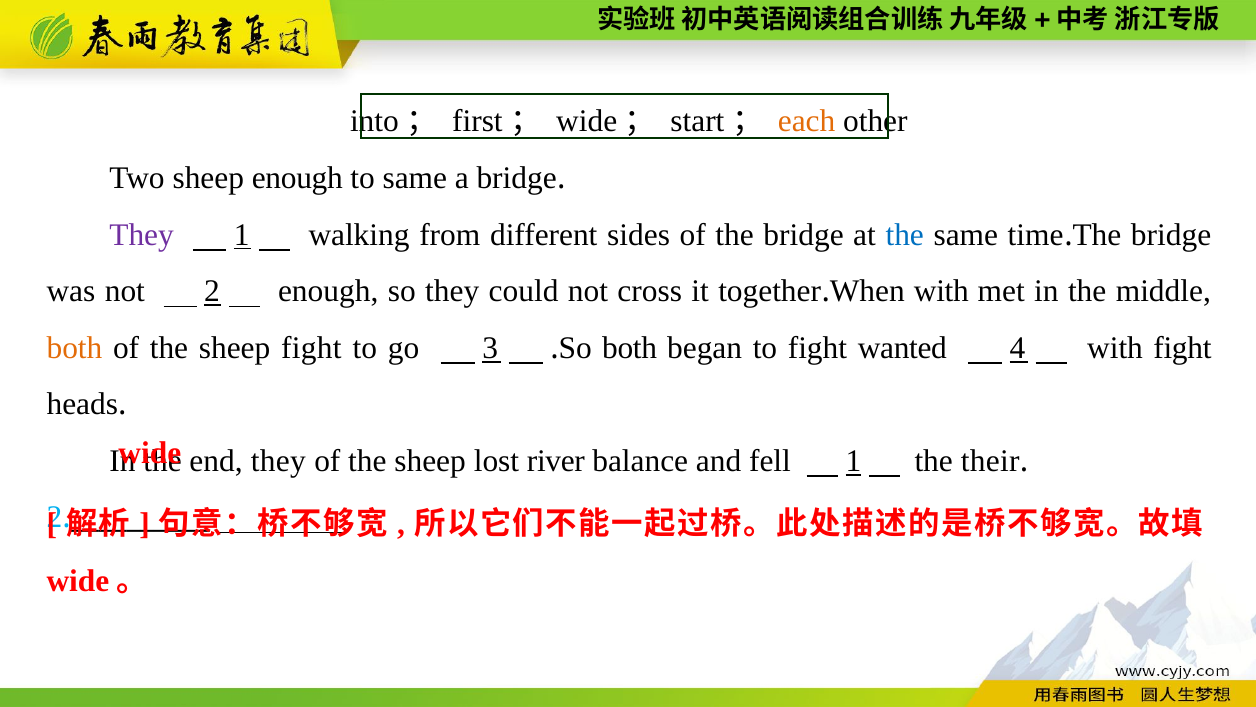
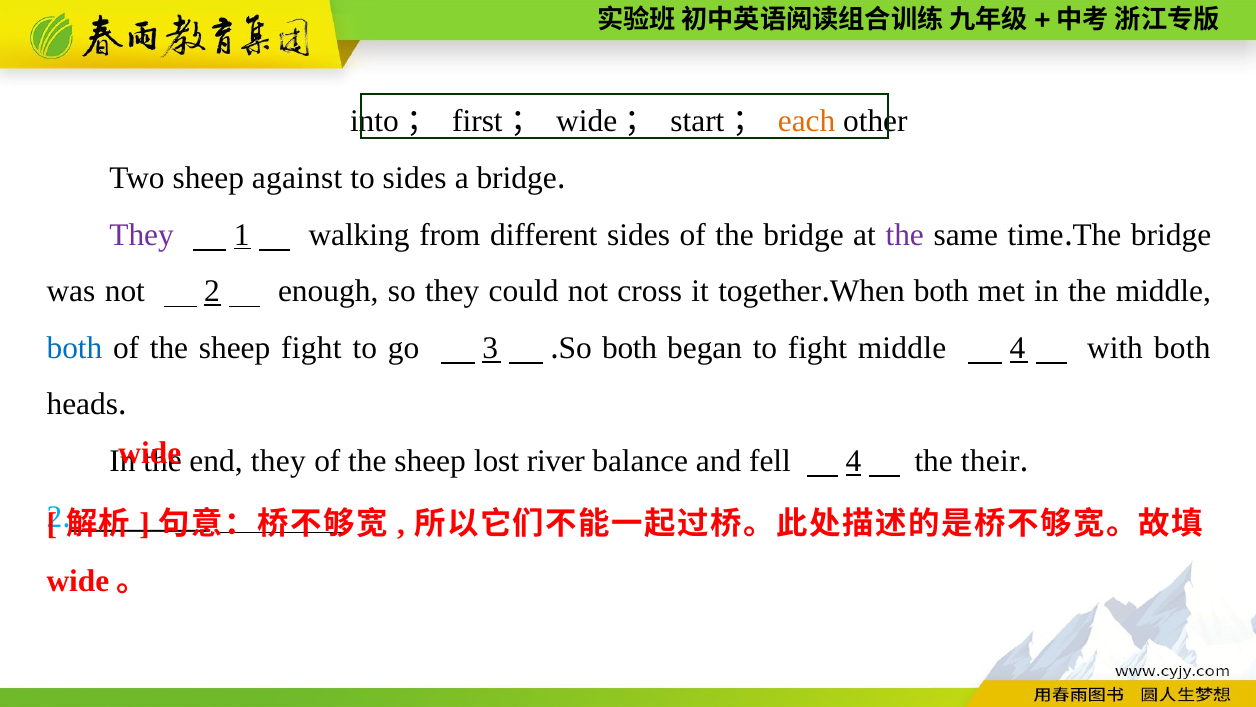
sheep enough: enough -> against
to same: same -> sides
the at (905, 235) colour: blue -> purple
with at (941, 291): with -> both
both at (74, 348) colour: orange -> blue
fight wanted: wanted -> middle
with fight: fight -> both
fell 1: 1 -> 4
